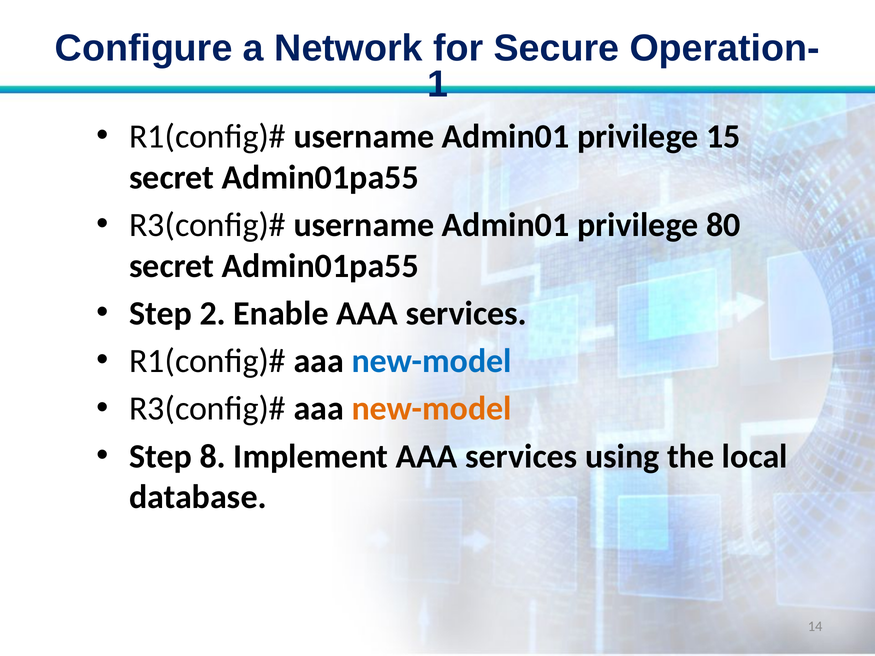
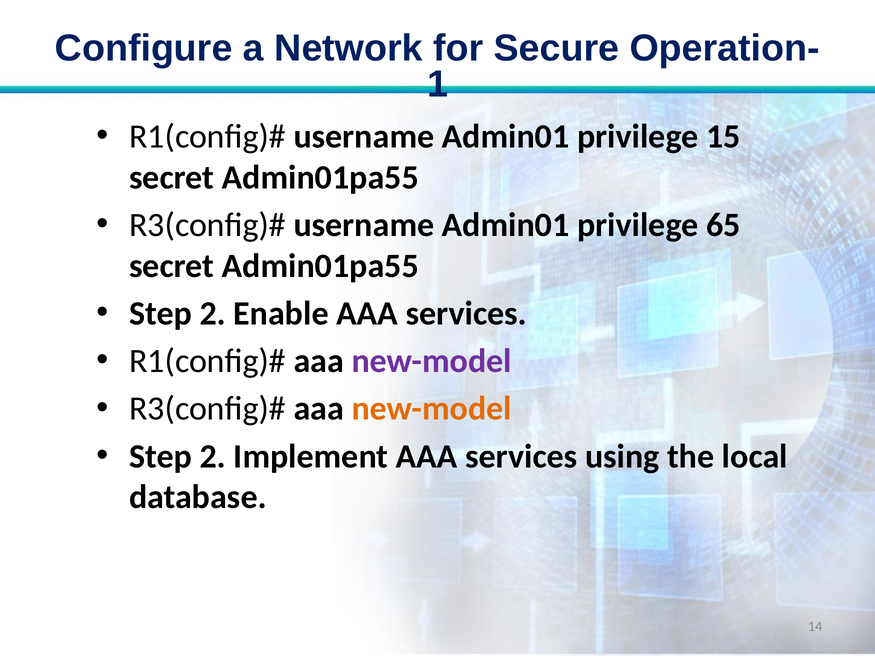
80: 80 -> 65
new-model at (432, 361) colour: blue -> purple
8 at (213, 457): 8 -> 2
